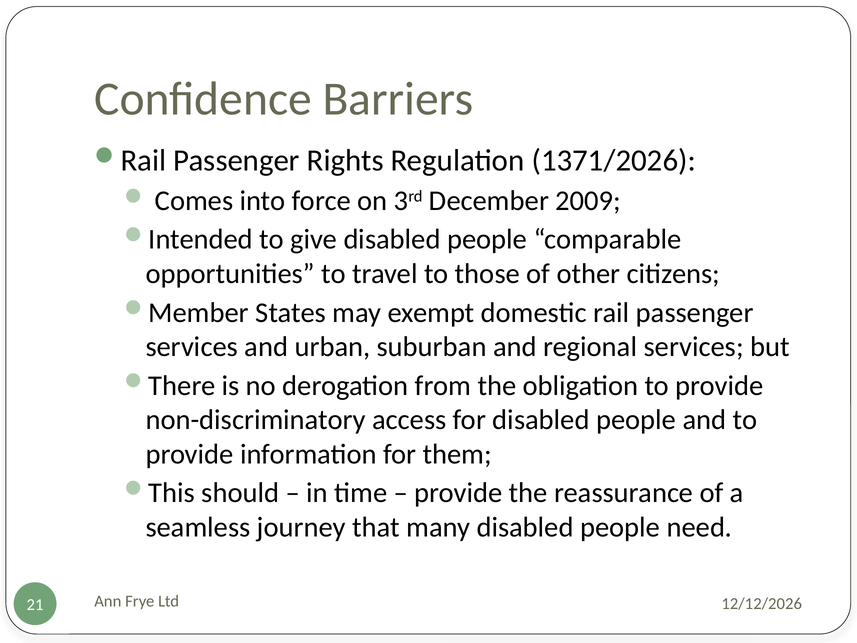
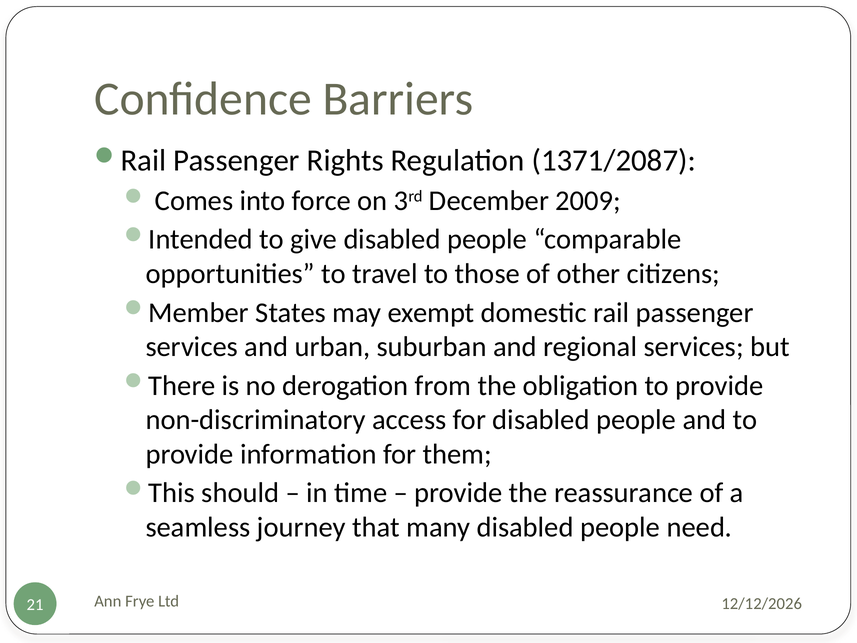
1371/2026: 1371/2026 -> 1371/2087
